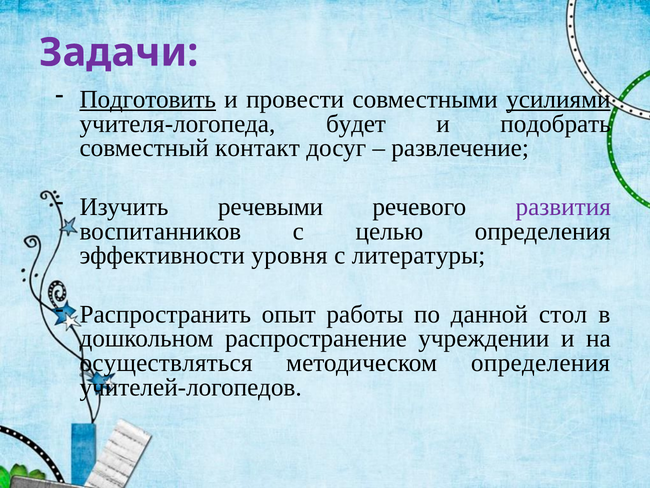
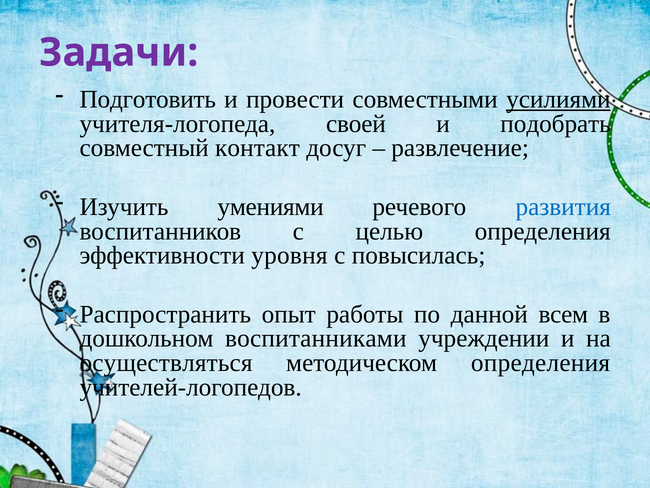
Подготовить underline: present -> none
будет: будет -> своей
речевыми: речевыми -> умениями
развития colour: purple -> blue
литературы: литературы -> повысилась
стол: стол -> всем
распространение: распространение -> воспитанниками
